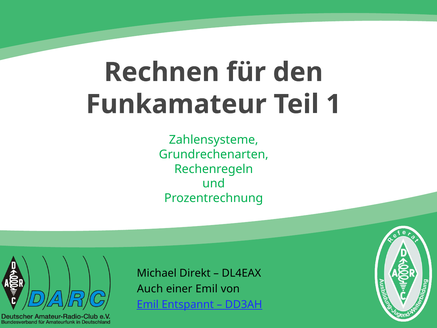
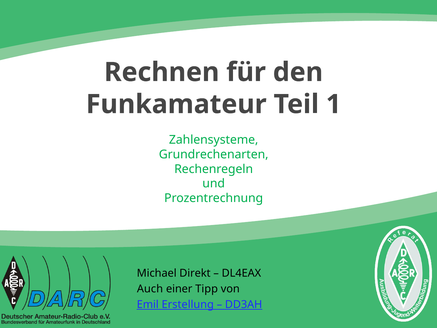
einer Emil: Emil -> Tipp
Entspannt: Entspannt -> Erstellung
